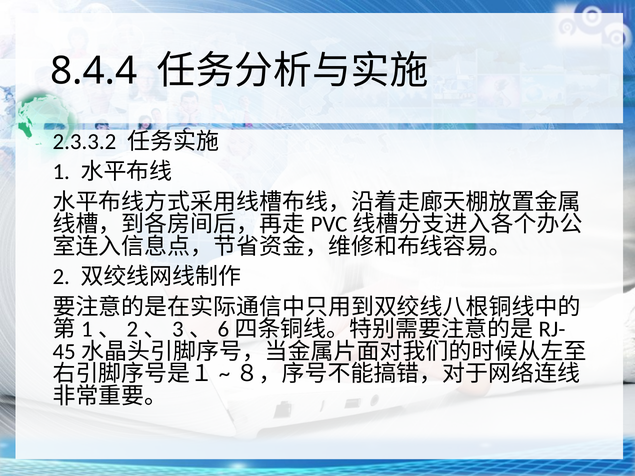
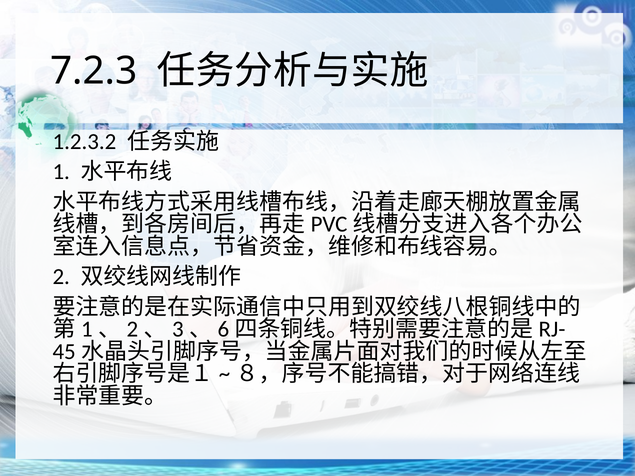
8.4.4: 8.4.4 -> 7.2.3
2.3.3.2: 2.3.3.2 -> 1.2.3.2
